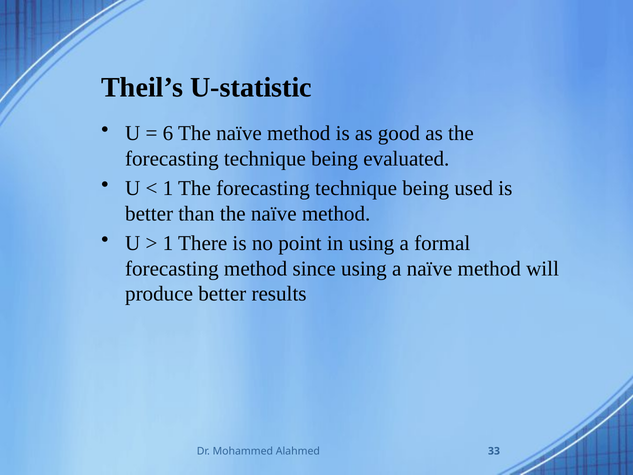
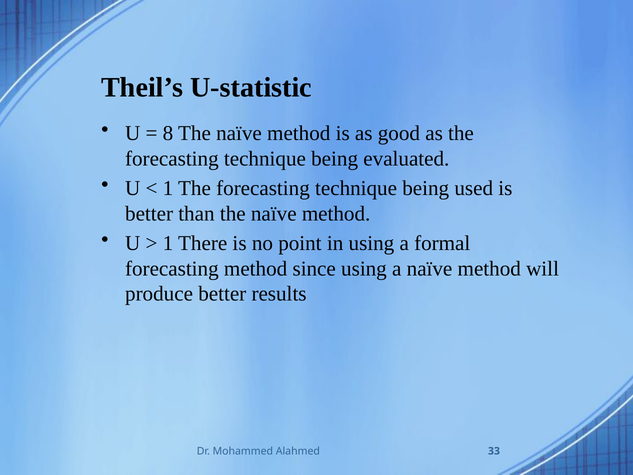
6: 6 -> 8
